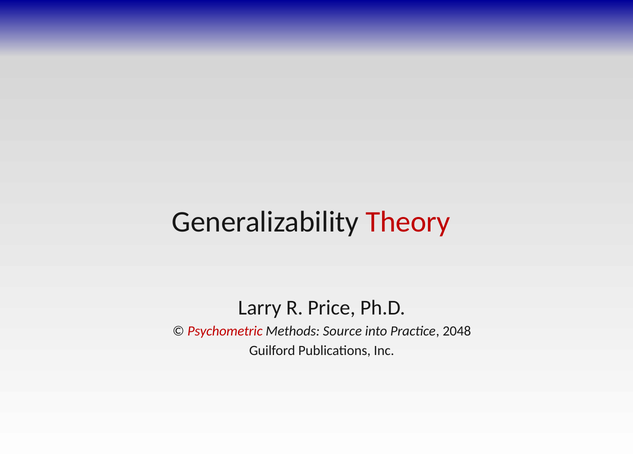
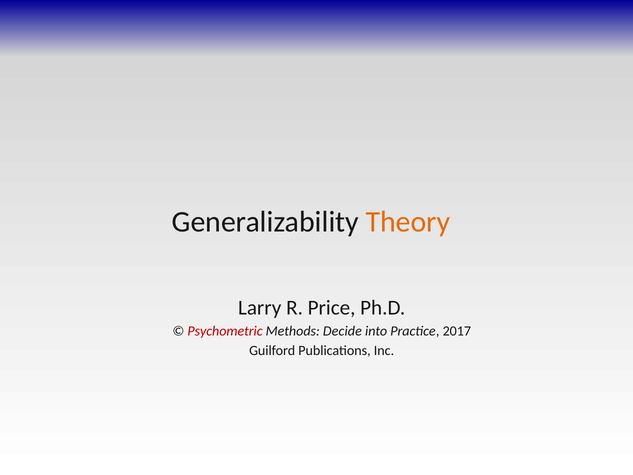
Theory colour: red -> orange
Source: Source -> Decide
2048: 2048 -> 2017
